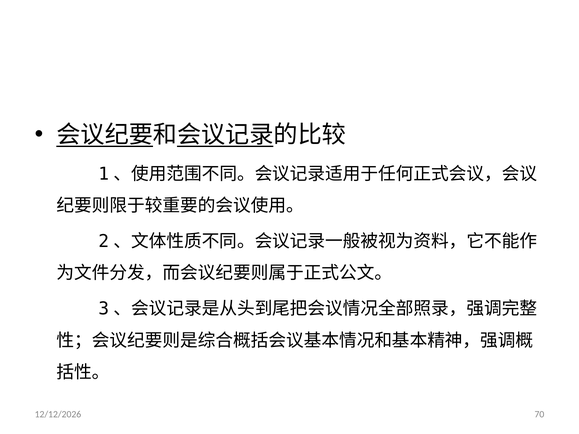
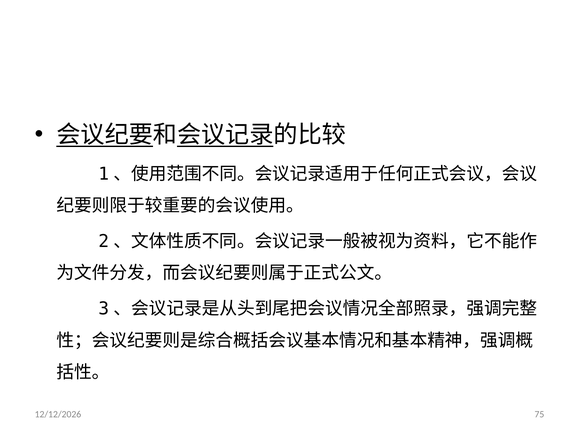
70: 70 -> 75
